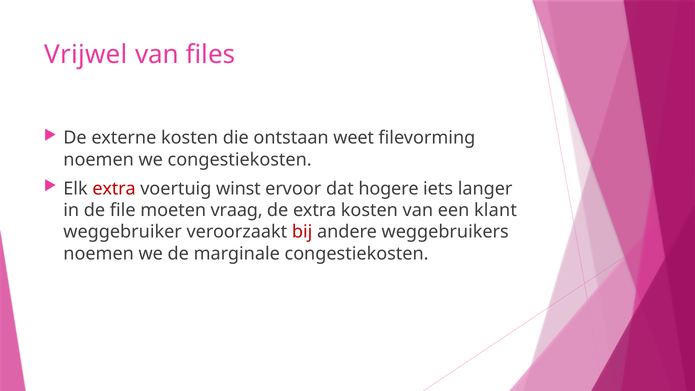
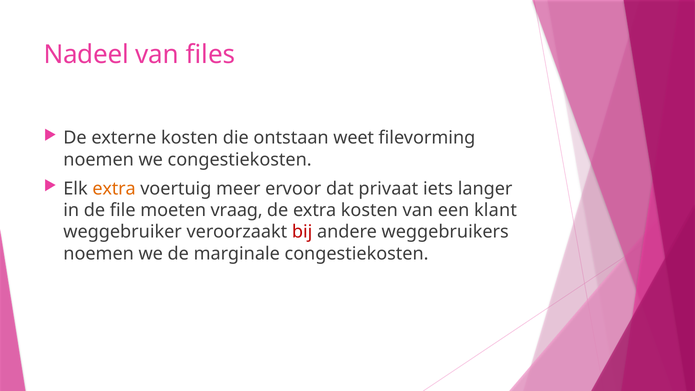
Vrijwel: Vrijwel -> Nadeel
extra at (114, 189) colour: red -> orange
winst: winst -> meer
hogere: hogere -> privaat
